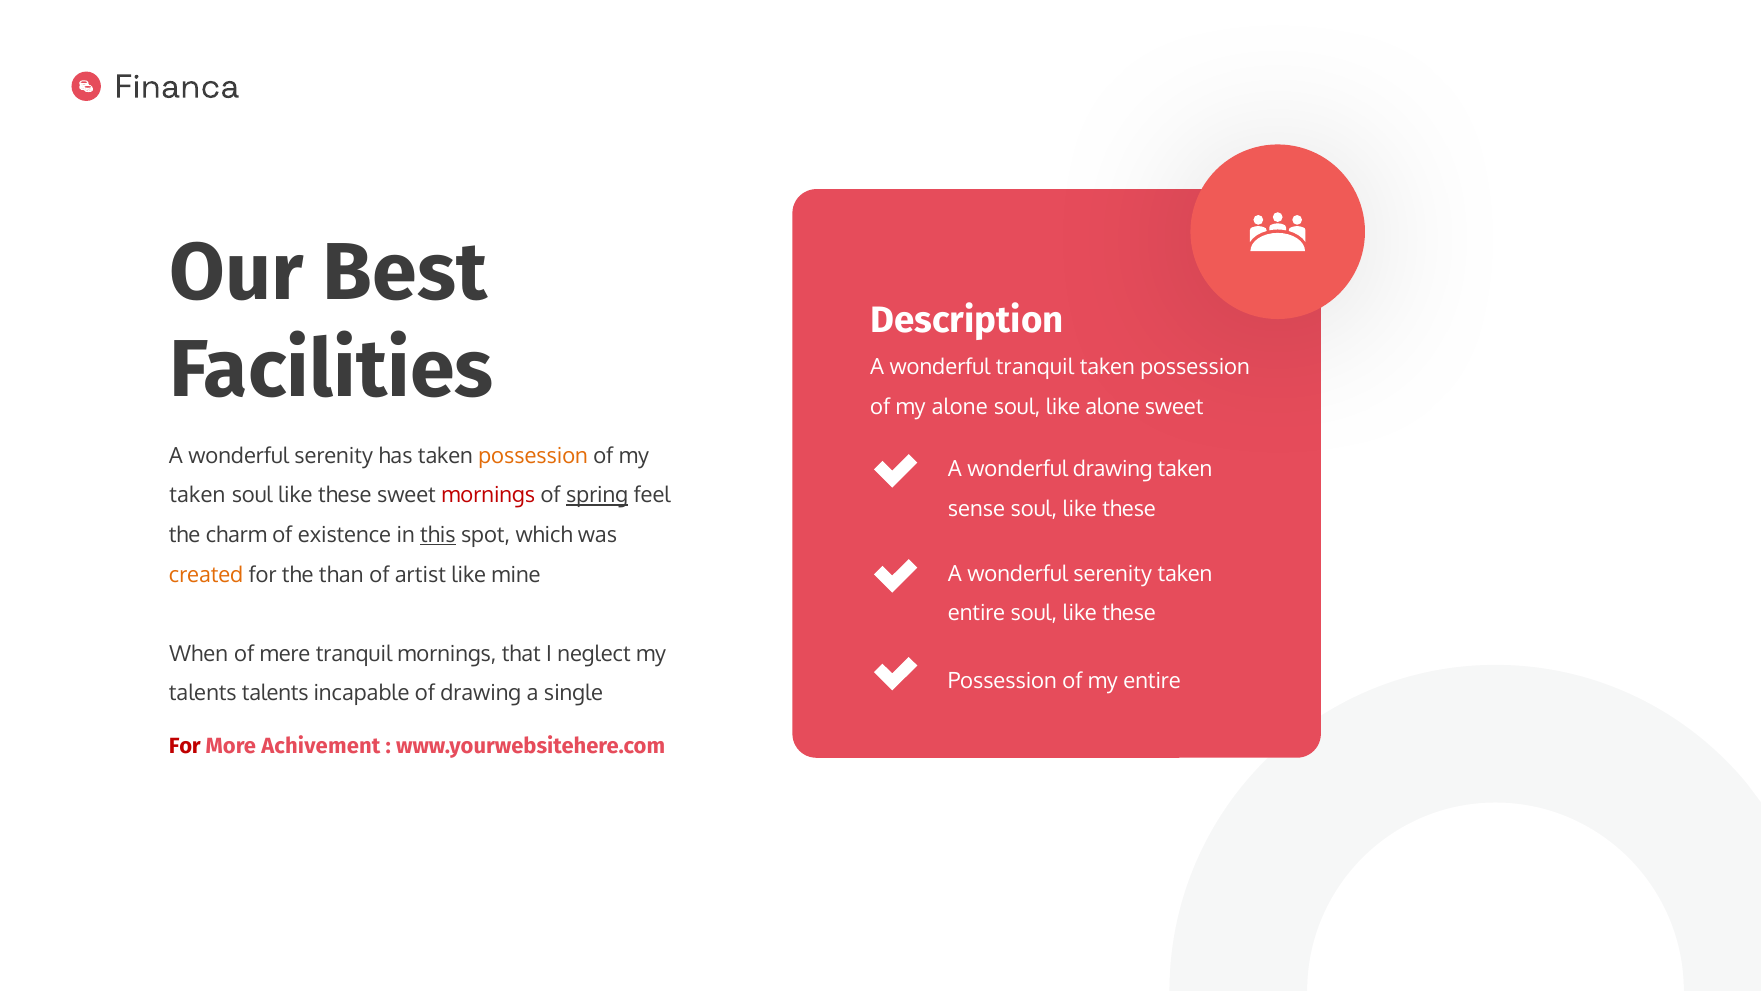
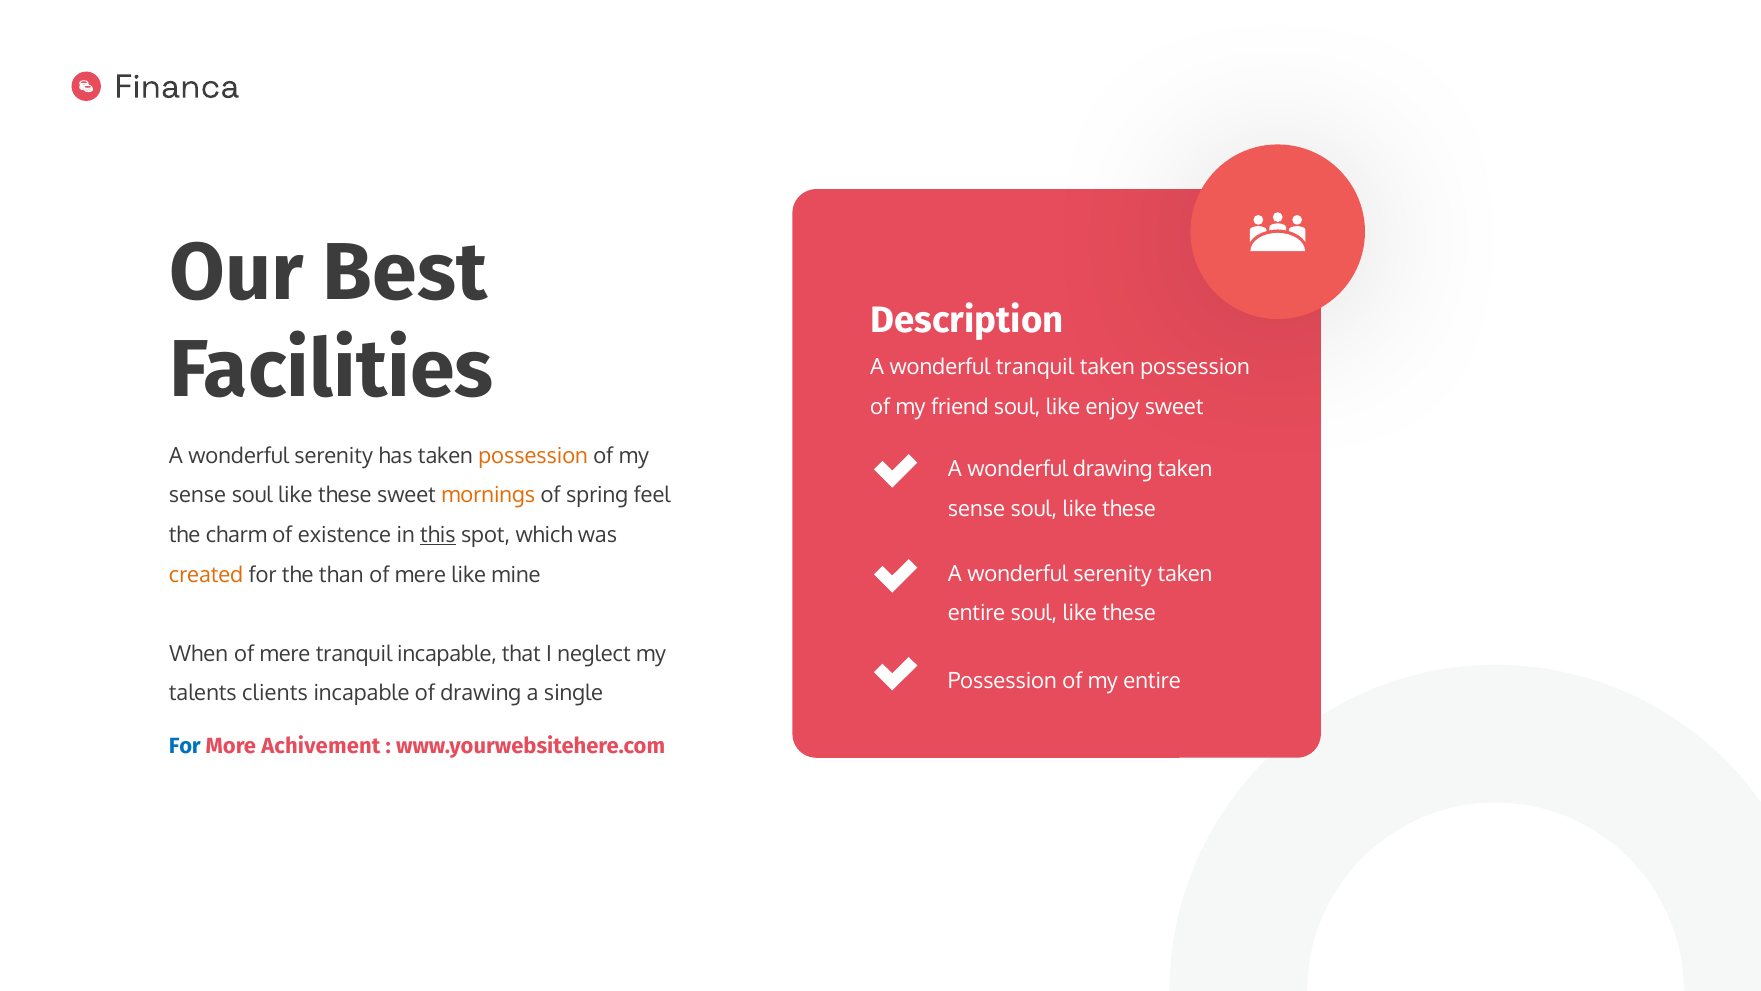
my alone: alone -> friend
like alone: alone -> enjoy
taken at (197, 495): taken -> sense
mornings at (488, 495) colour: red -> orange
spring underline: present -> none
artist at (420, 575): artist -> mere
tranquil mornings: mornings -> incapable
talents talents: talents -> clients
For at (185, 746) colour: red -> blue
